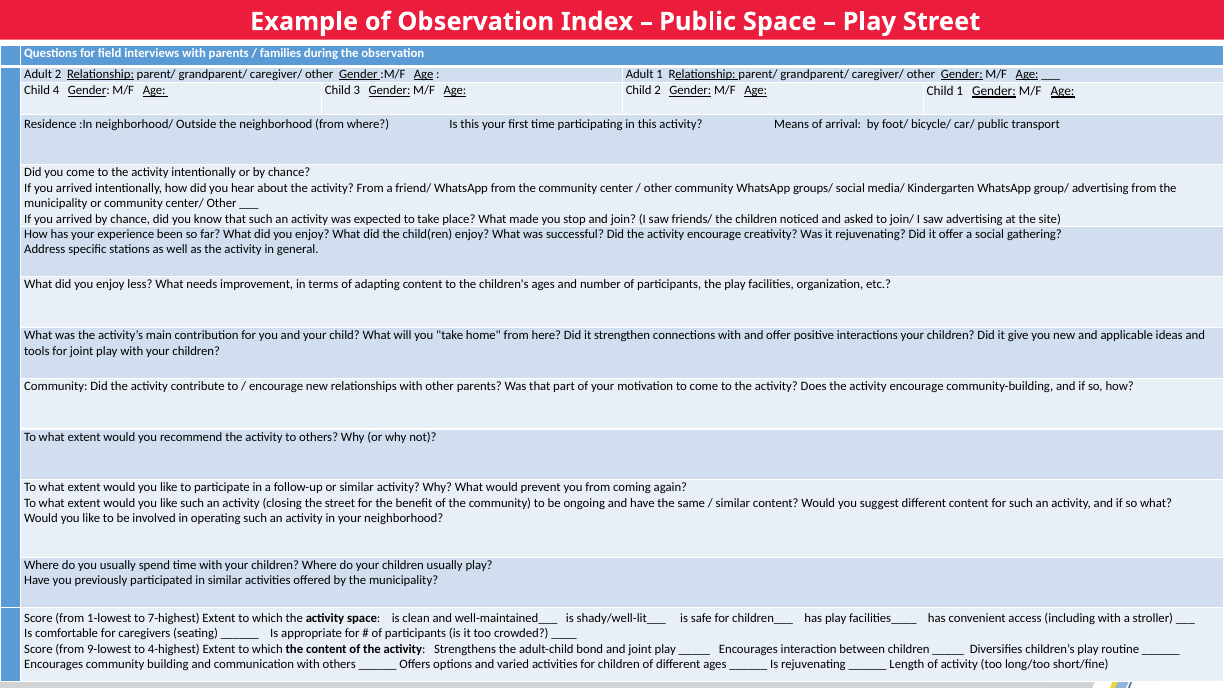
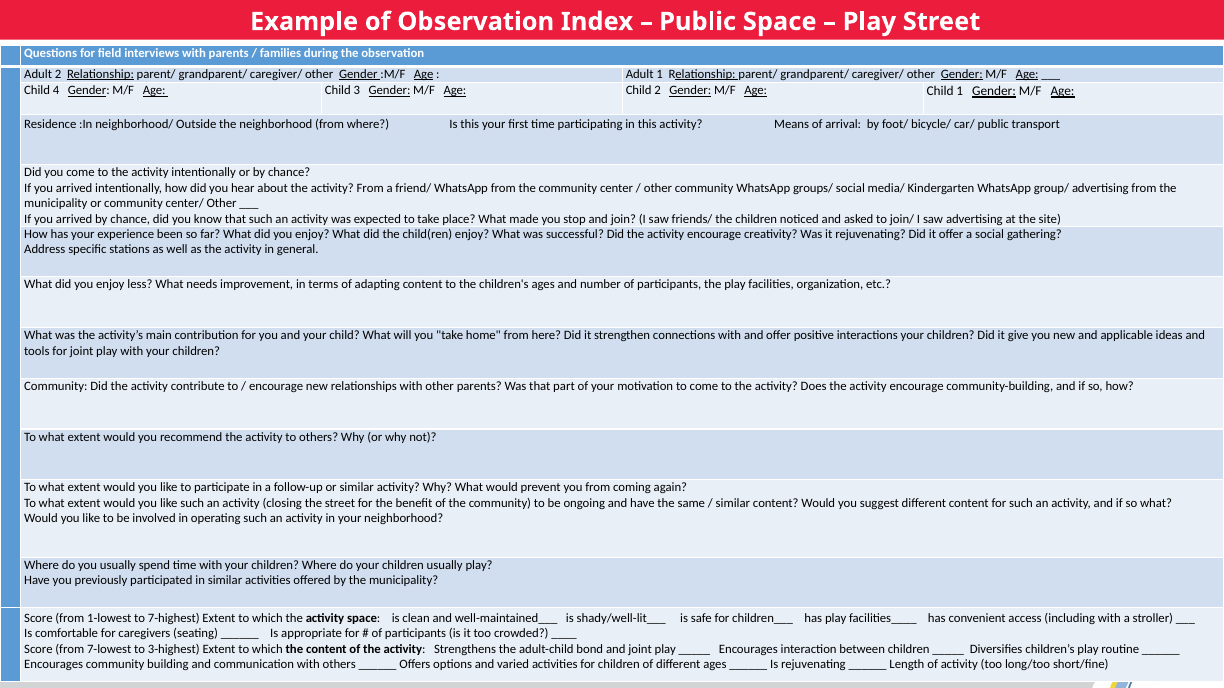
9-lowest: 9-lowest -> 7-lowest
4-highest: 4-highest -> 3-highest
